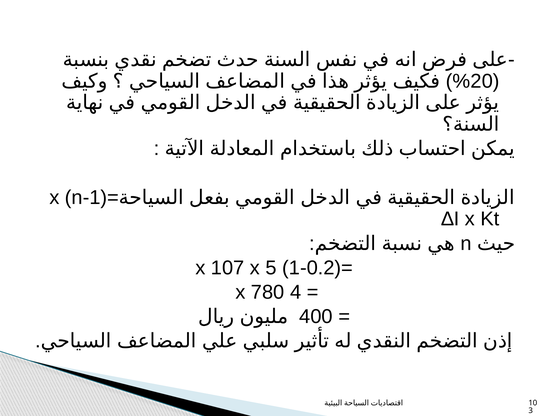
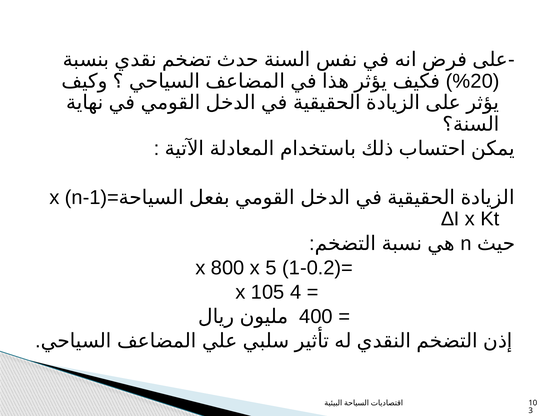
107: 107 -> 800
780: 780 -> 105
